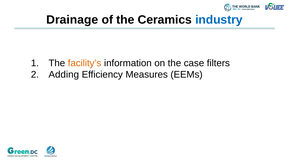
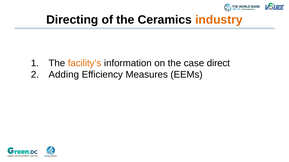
Drainage: Drainage -> Directing
industry colour: blue -> orange
filters: filters -> direct
